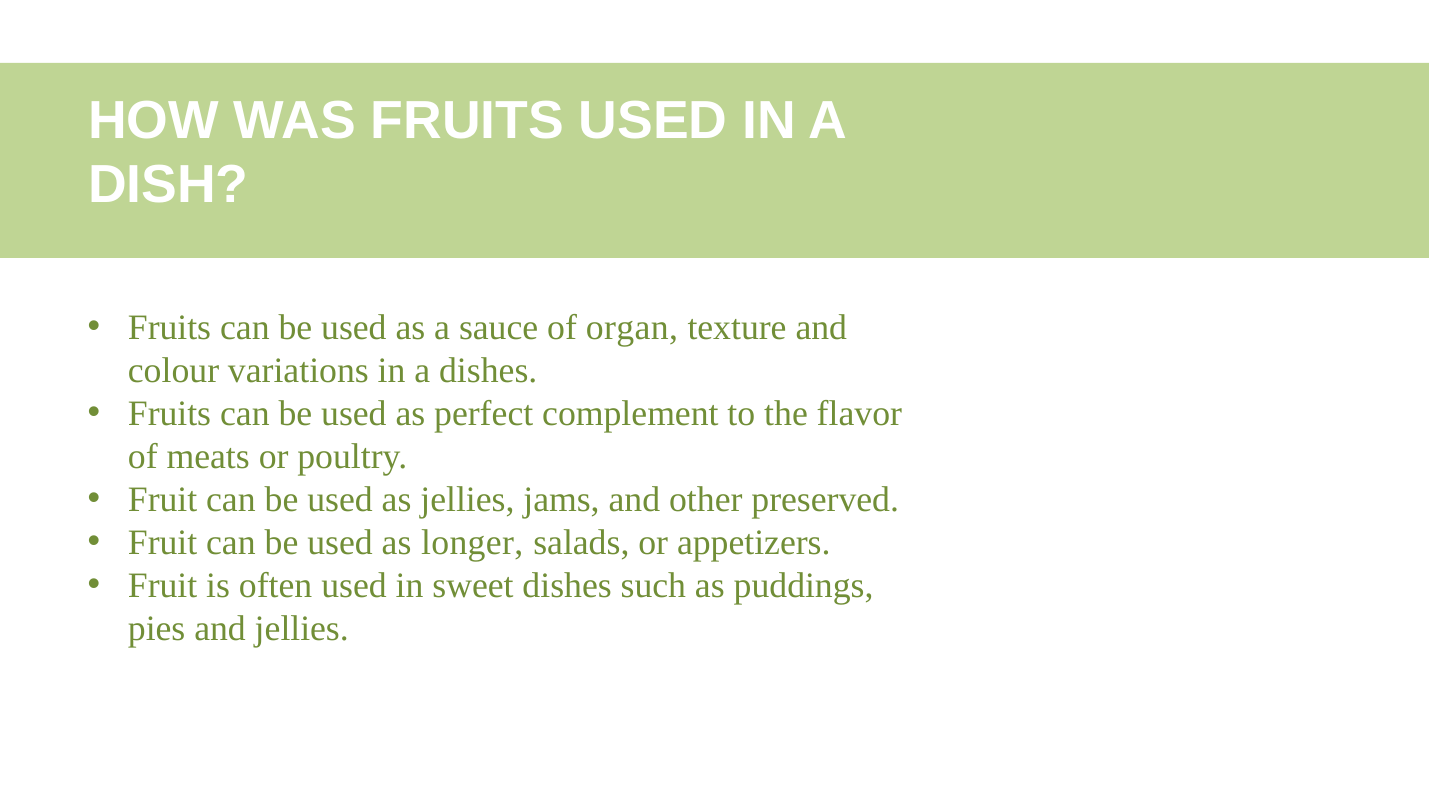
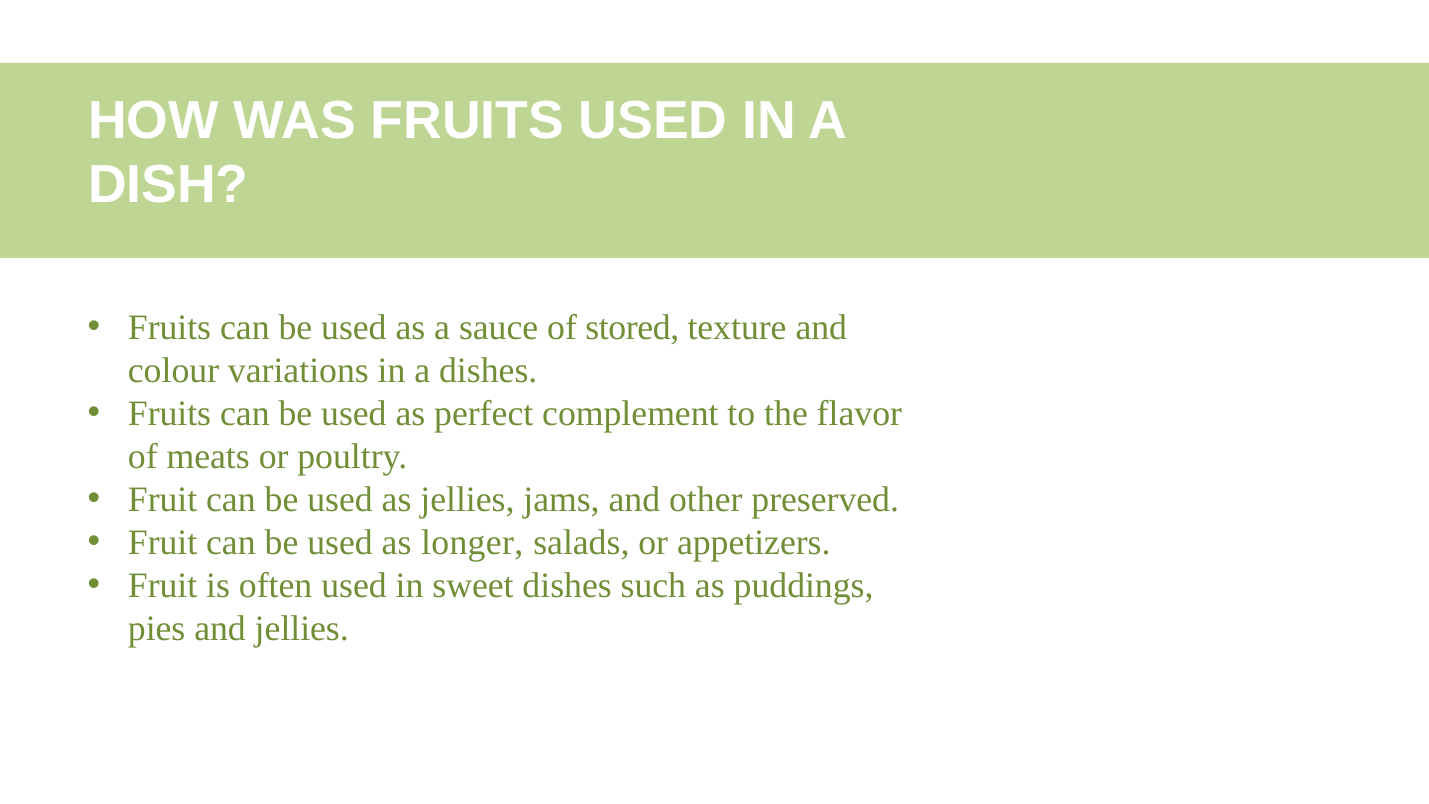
organ: organ -> stored
